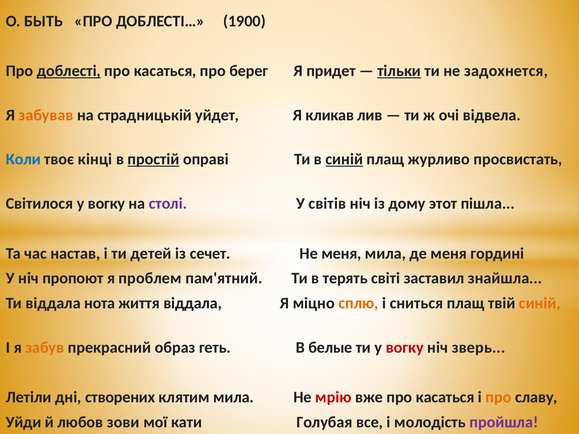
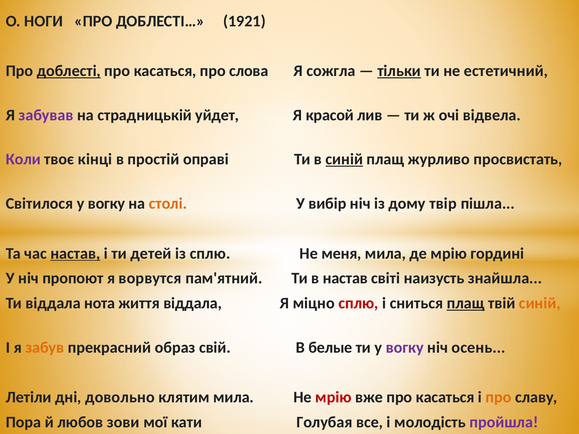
БЫТЬ: БЫТЬ -> НОГИ
1900: 1900 -> 1921
берег: берег -> слова
придет: придет -> сожгла
задохнется: задохнется -> естетичний
забував colour: orange -> purple
Я кликав: кликав -> красой
Коли colour: blue -> purple
простій at (153, 159) underline: present -> none
столі colour: purple -> orange
світів: світів -> вибір
этот: этот -> твір
настав at (75, 254) underline: none -> present
із сечет: сечет -> сплю
де меня: меня -> мрію
проблем: проблем -> ворвутся
в терять: терять -> настав
заставил: заставил -> наизусть
сплю at (358, 303) colour: orange -> red
плащ at (466, 303) underline: none -> present
геть: геть -> свій
вогку at (405, 348) colour: red -> purple
зверь: зверь -> осень
створених: створених -> довольно
Уйди: Уйди -> Пора
